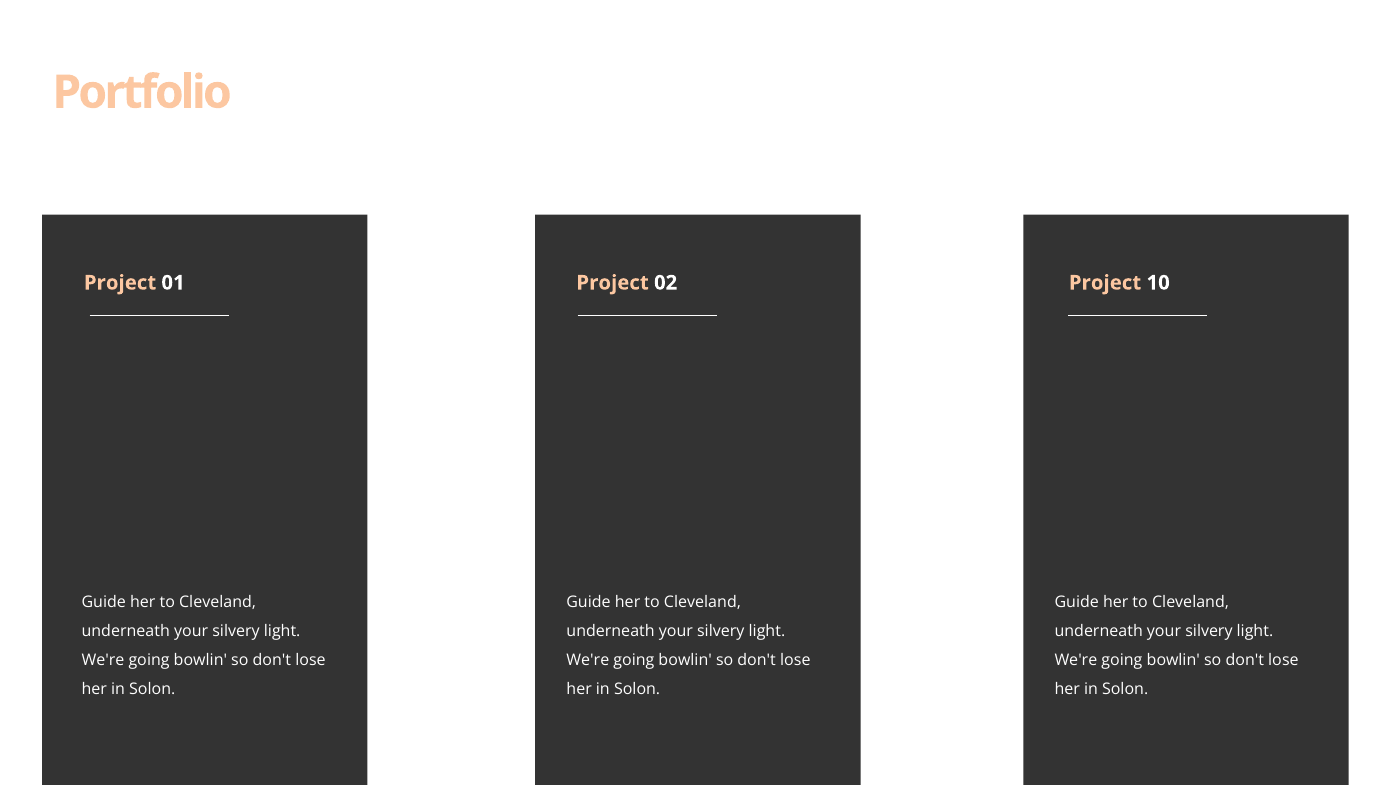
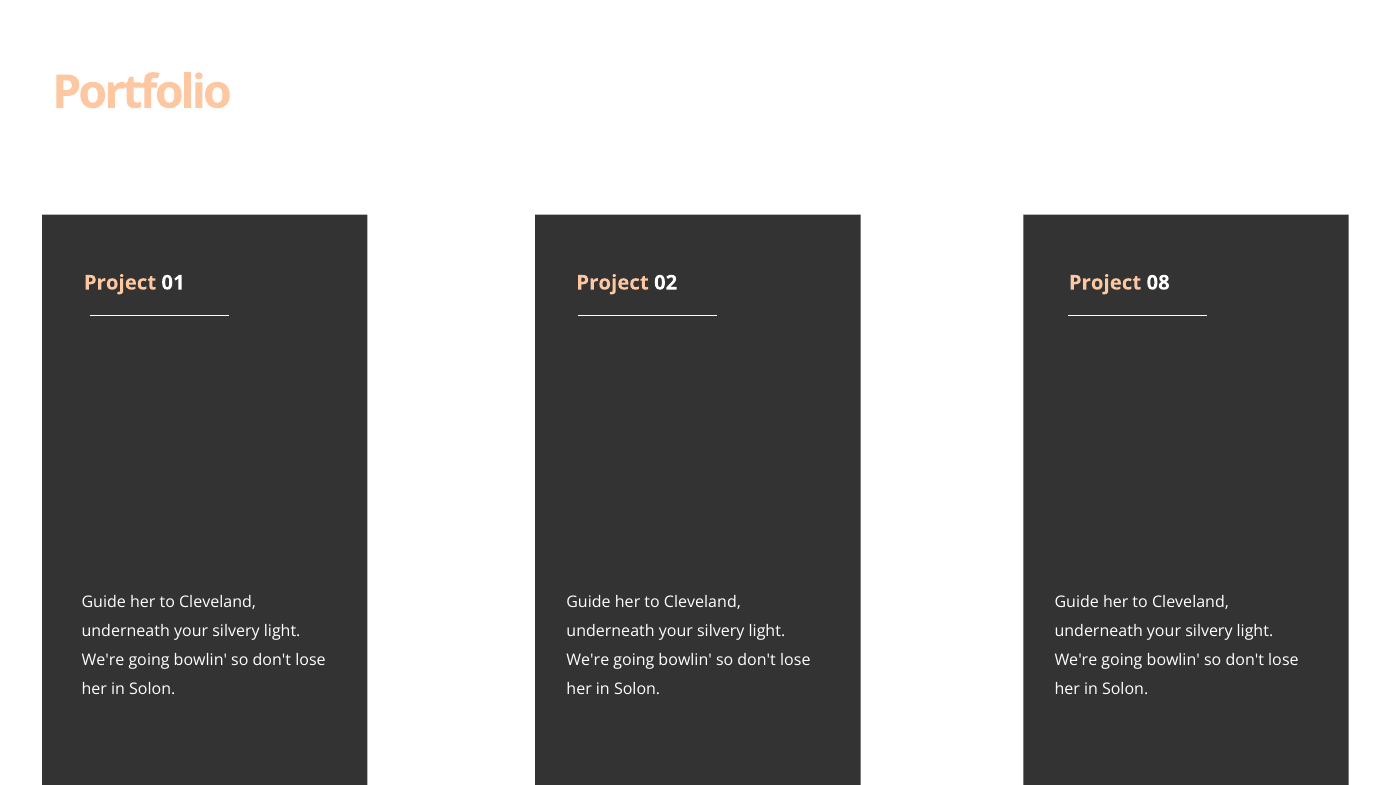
10: 10 -> 08
